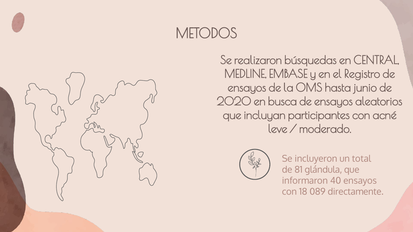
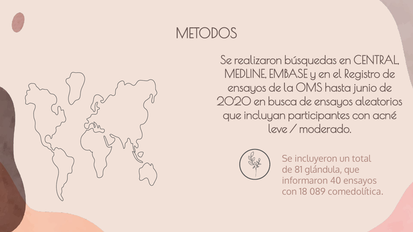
directamente: directamente -> comedolítica
